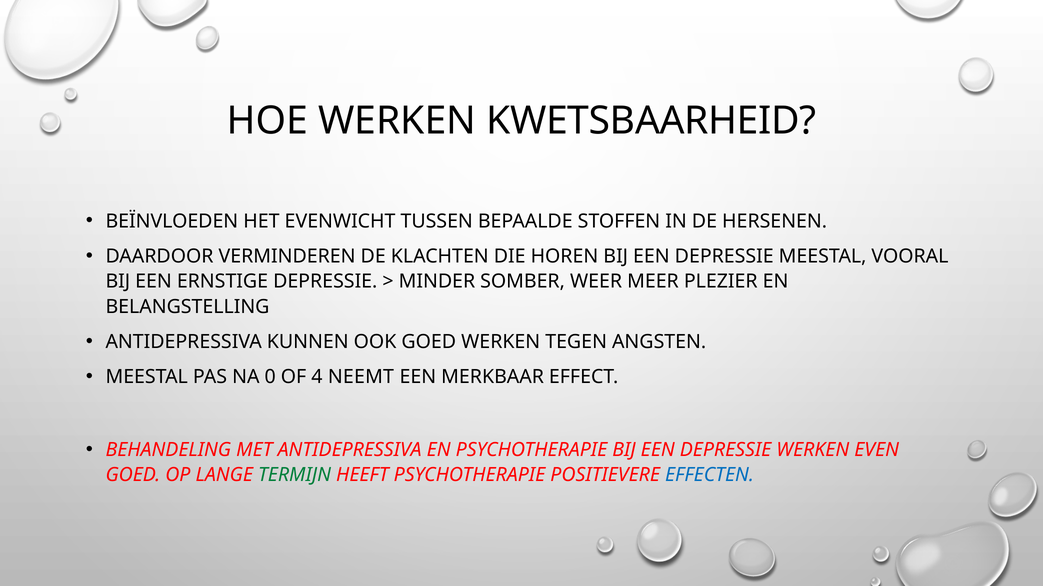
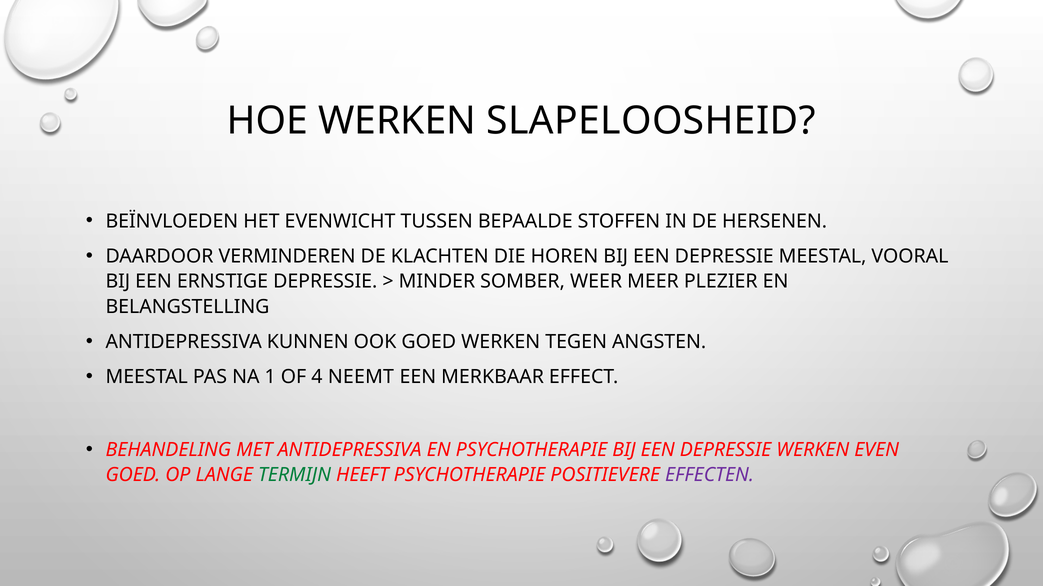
KWETSBAARHEID: KWETSBAARHEID -> SLAPELOOSHEID
0: 0 -> 1
EFFECTEN colour: blue -> purple
